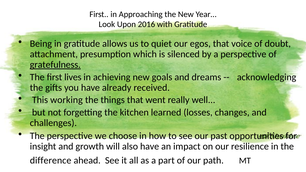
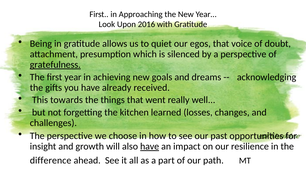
lives: lives -> year
working: working -> towards
have at (150, 147) underline: none -> present
